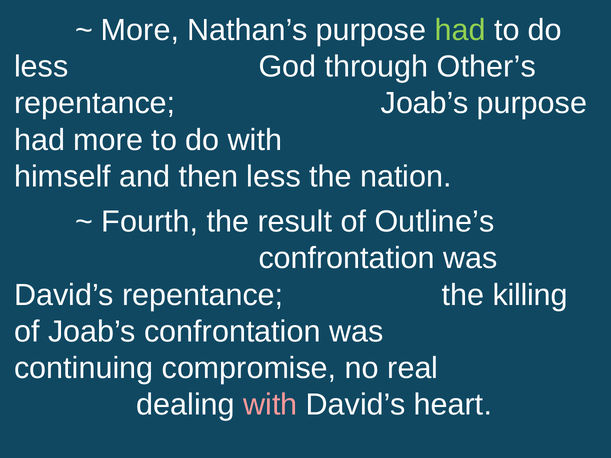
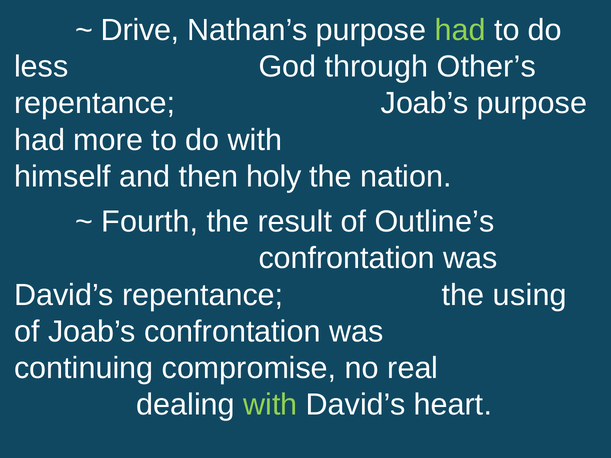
More at (140, 30): More -> Drive
then less: less -> holy
killing: killing -> using
with at (270, 405) colour: pink -> light green
